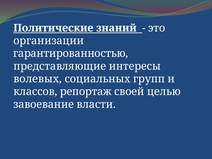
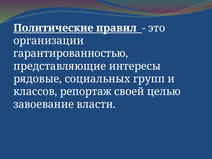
знаний: знаний -> правил
волевых: волевых -> рядовые
